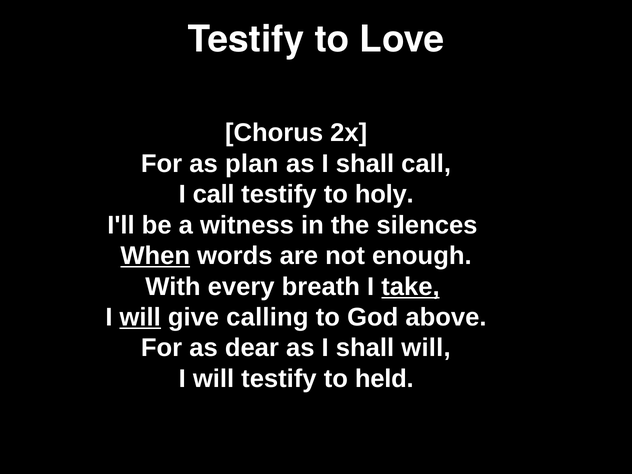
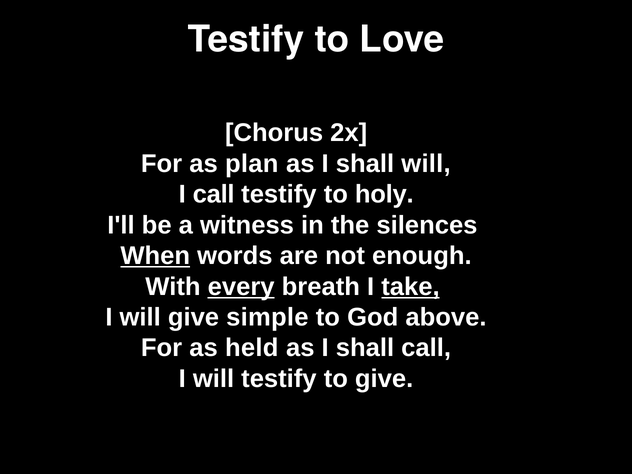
shall call: call -> will
every underline: none -> present
will at (140, 317) underline: present -> none
calling: calling -> simple
dear: dear -> held
shall will: will -> call
to held: held -> give
